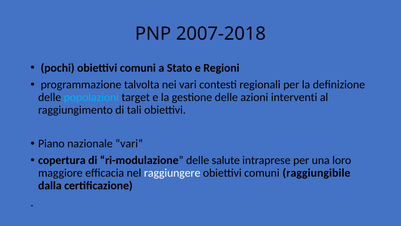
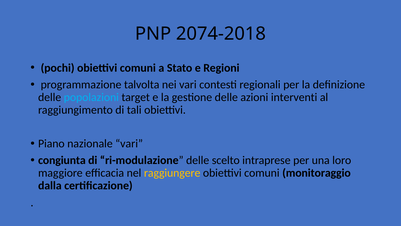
2007-2018: 2007-2018 -> 2074-2018
copertura: copertura -> congiunta
salute: salute -> scelto
raggiungere colour: white -> yellow
raggiungibile: raggiungibile -> monitoraggio
